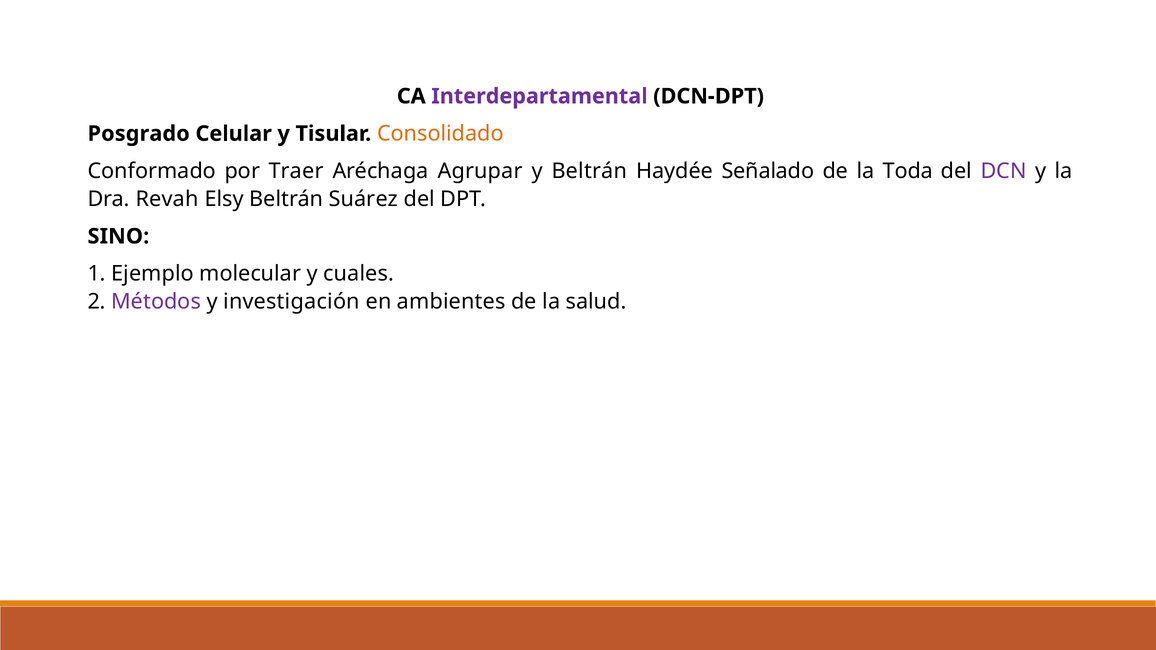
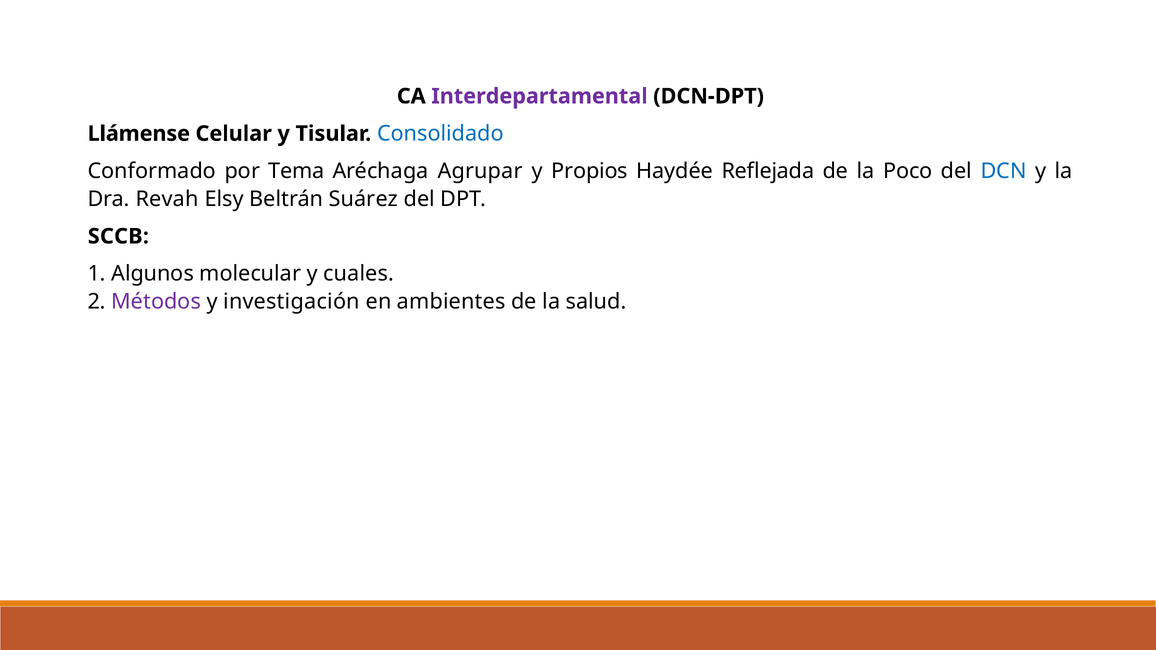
Posgrado: Posgrado -> Llámense
Consolidado colour: orange -> blue
Traer: Traer -> Tema
y Beltrán: Beltrán -> Propios
Señalado: Señalado -> Reflejada
Toda: Toda -> Poco
DCN colour: purple -> blue
SINO: SINO -> SCCB
Ejemplo: Ejemplo -> Algunos
